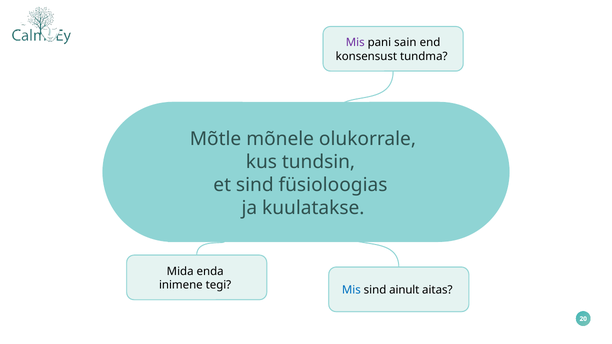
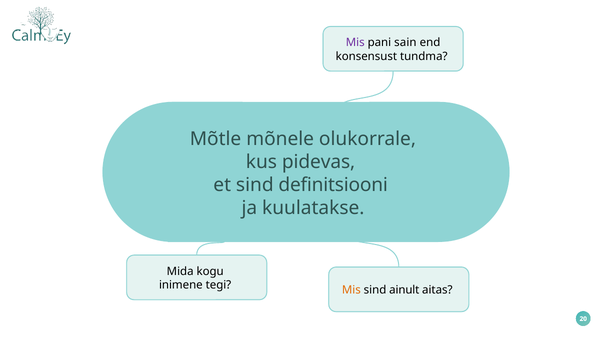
tundsin: tundsin -> pidevas
füsioloogias: füsioloogias -> definitsiooni
enda: enda -> kogu
Mis at (351, 290) colour: blue -> orange
